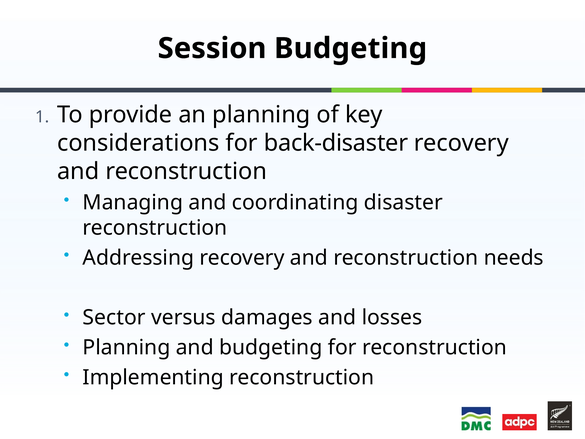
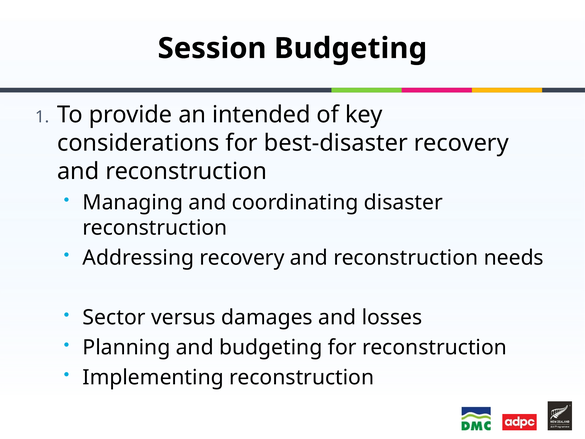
an planning: planning -> intended
back-disaster: back-disaster -> best-disaster
